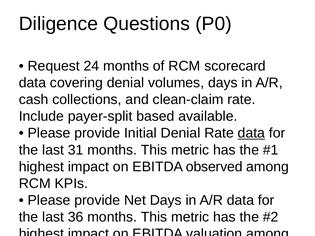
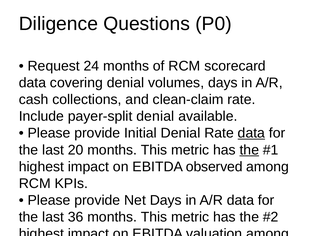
payer-split based: based -> denial
31: 31 -> 20
the at (249, 150) underline: none -> present
